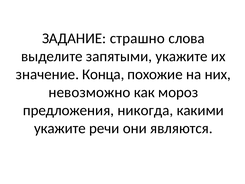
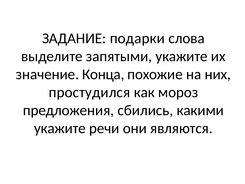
страшно: страшно -> подарки
невозможно: невозможно -> простудился
никогда: никогда -> сбились
